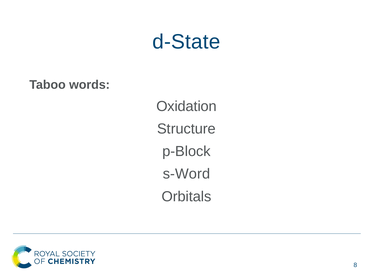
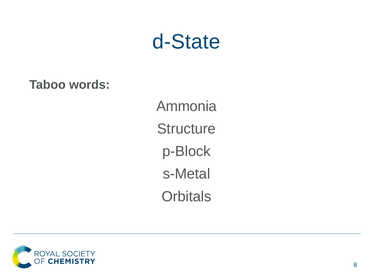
Oxidation: Oxidation -> Ammonia
s-Word: s-Word -> s-Metal
